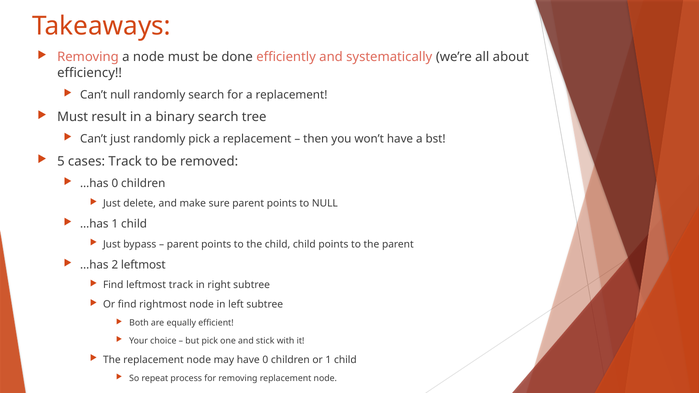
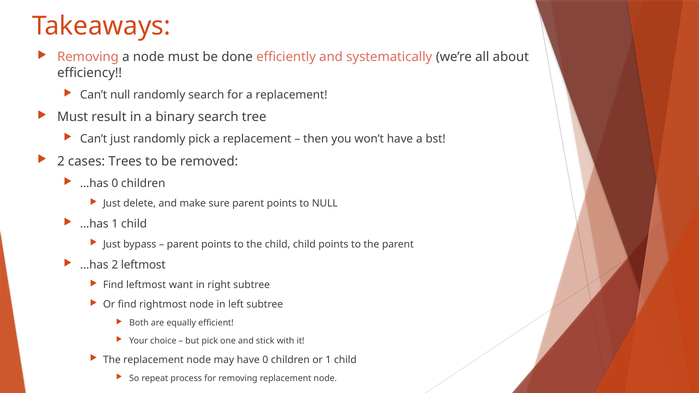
5 at (61, 161): 5 -> 2
cases Track: Track -> Trees
leftmost track: track -> want
